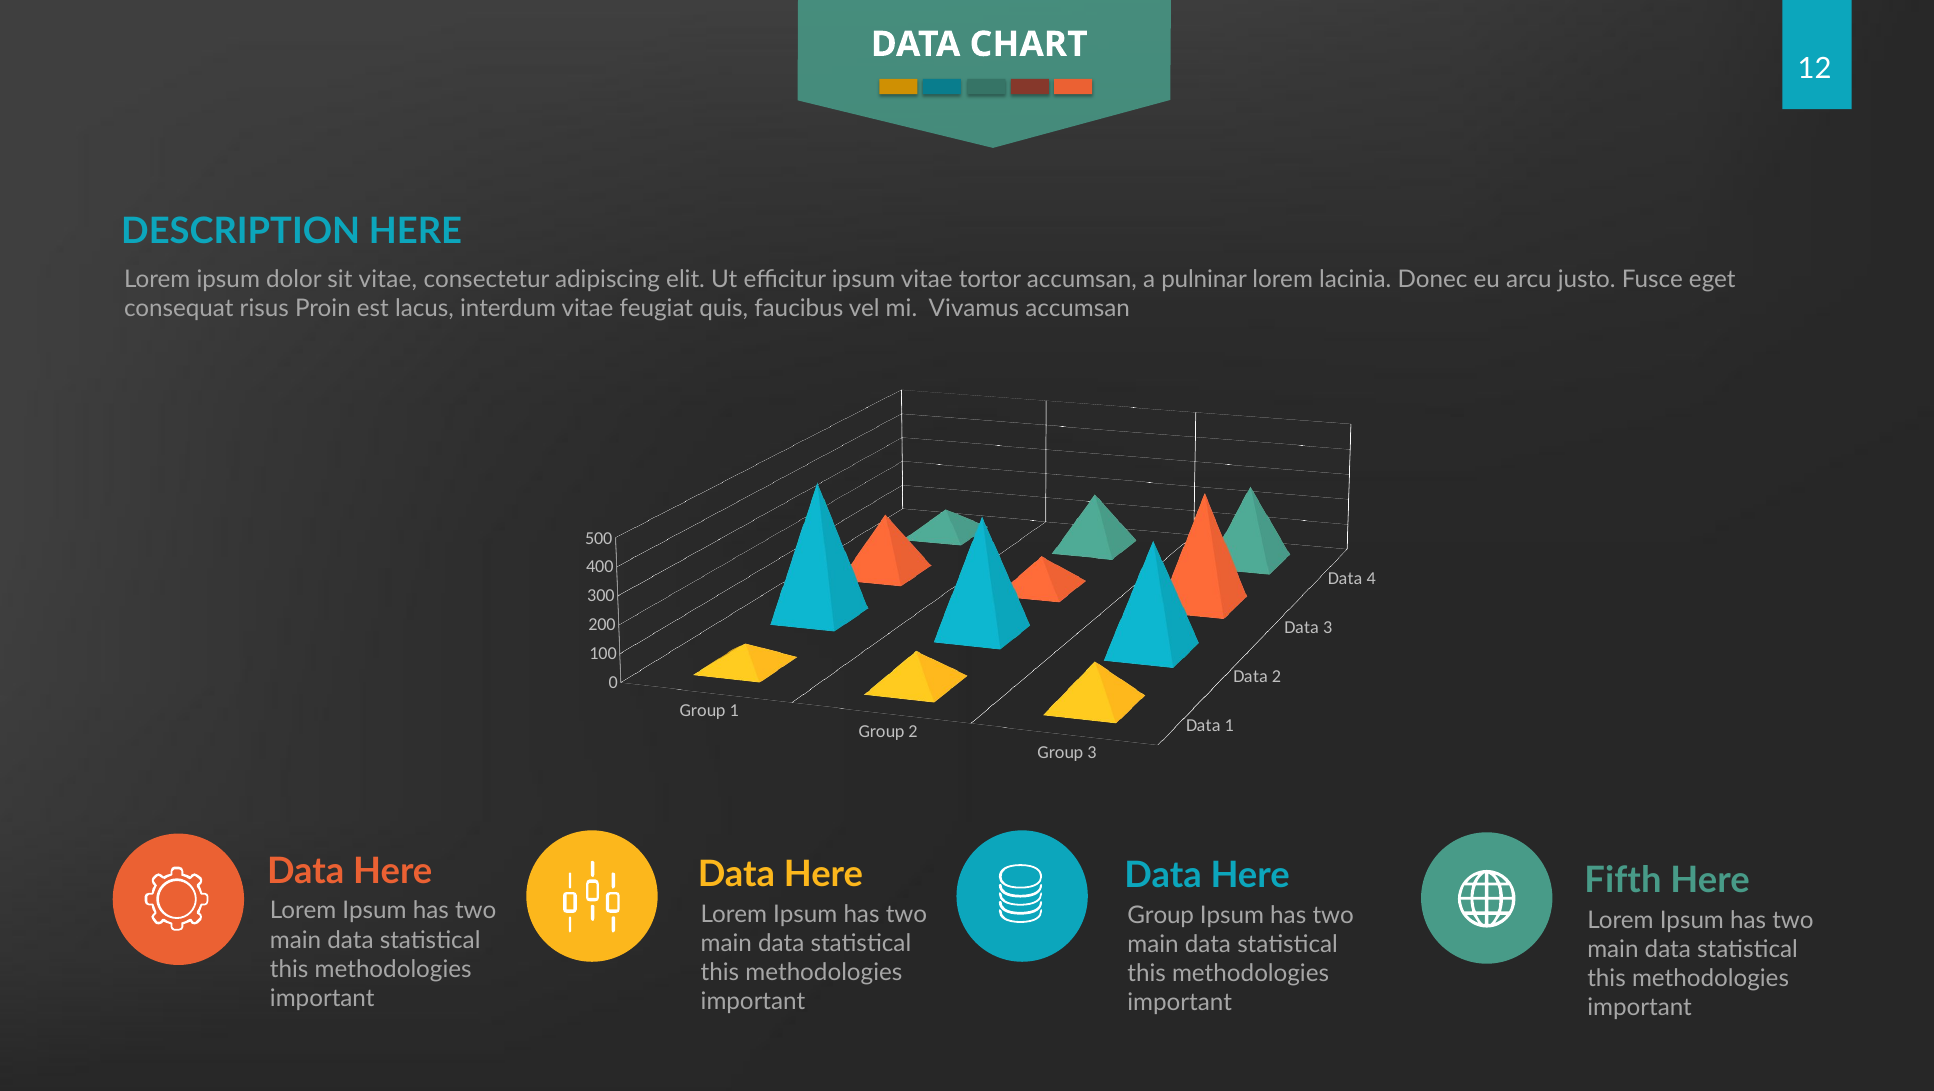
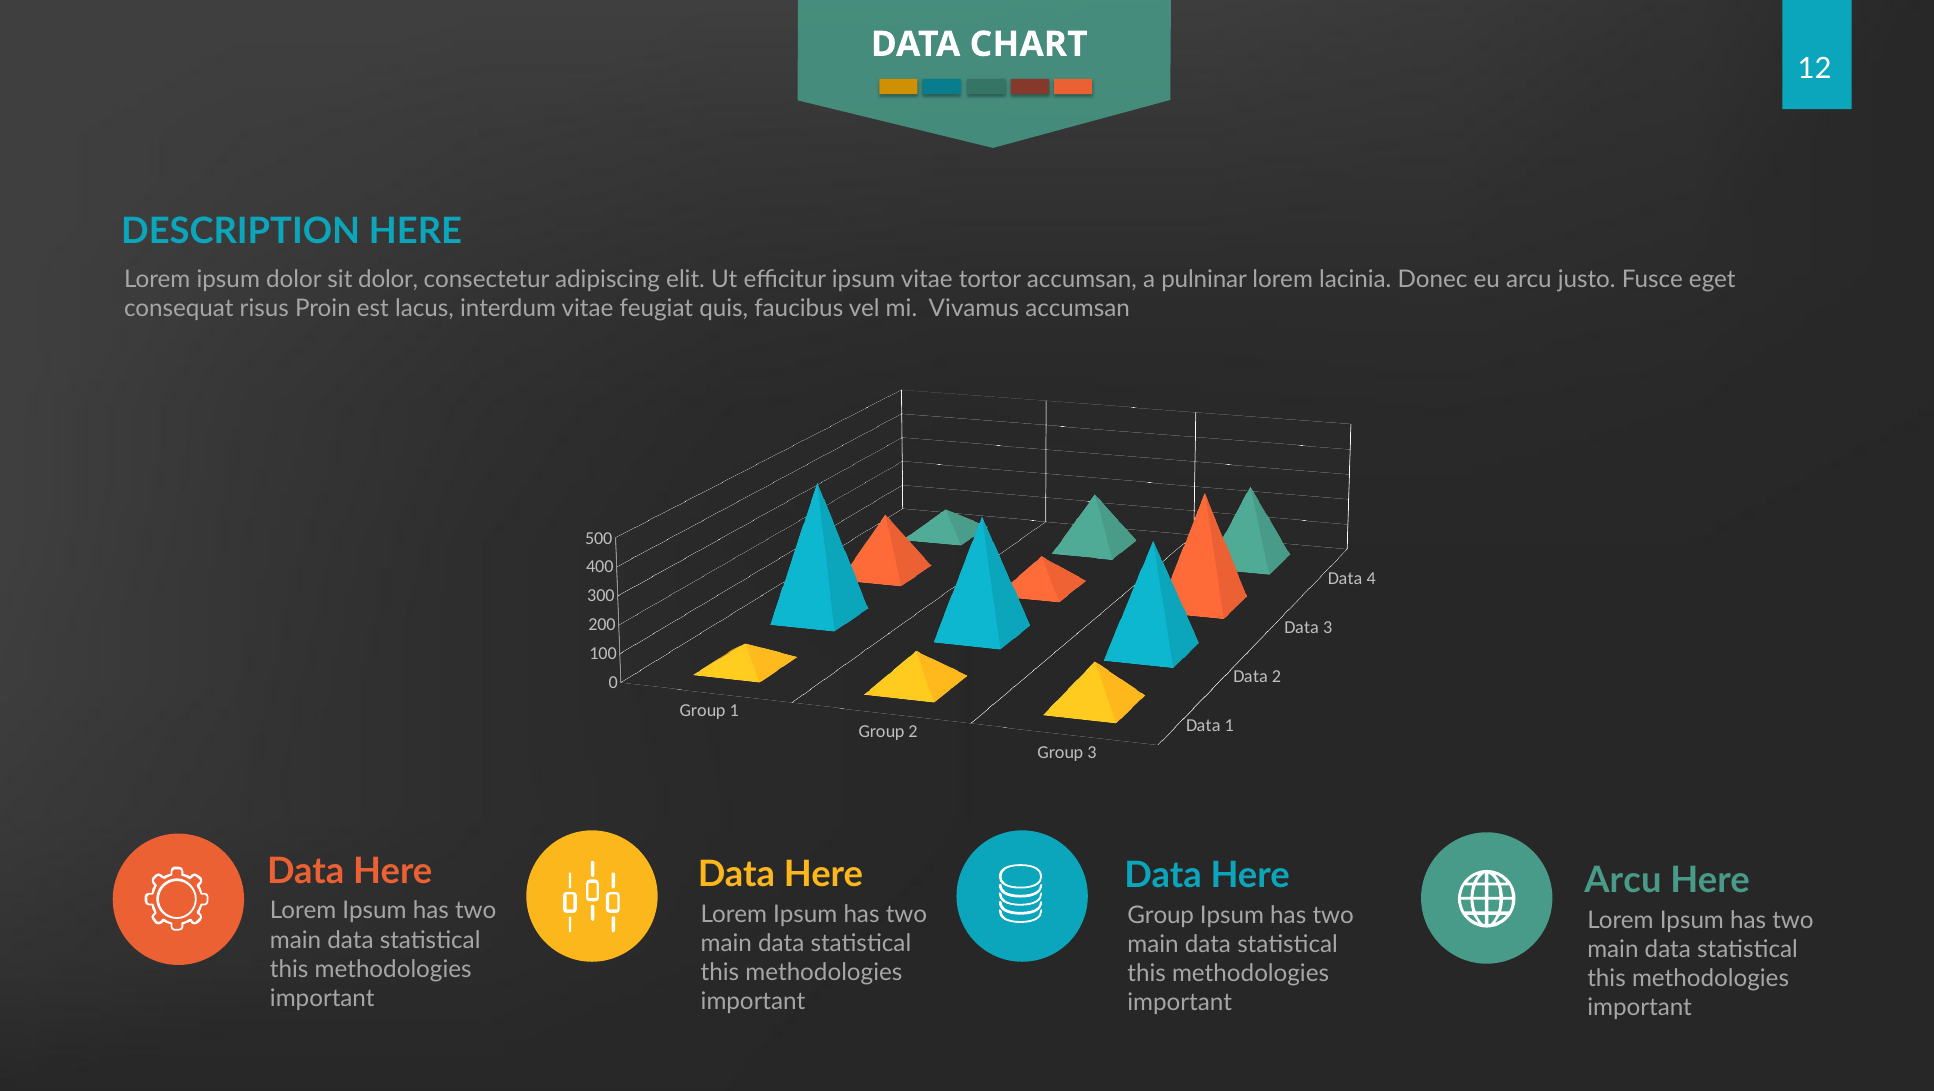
sit vitae: vitae -> dolor
Fifth at (1623, 880): Fifth -> Arcu
